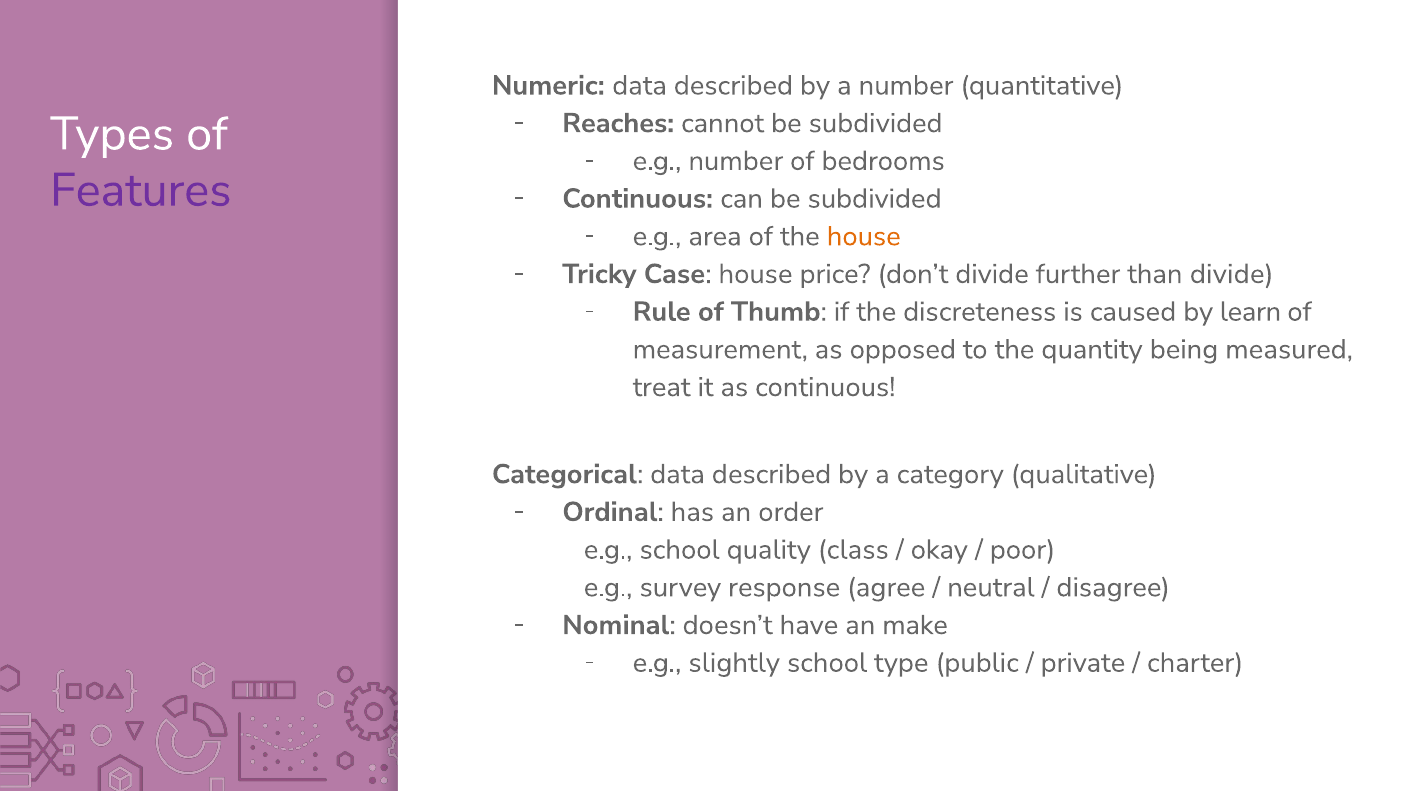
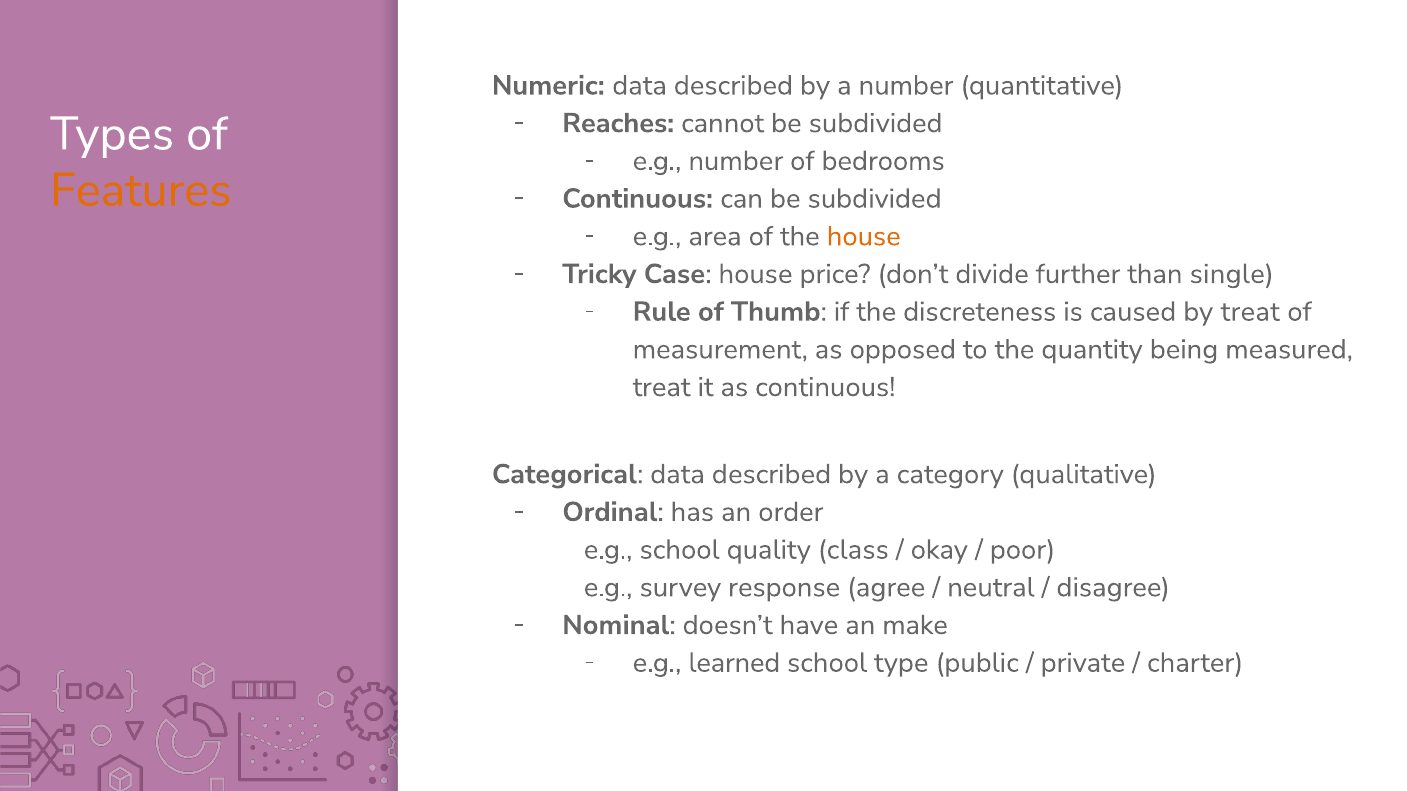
Features colour: purple -> orange
than divide: divide -> single
by learn: learn -> treat
slightly: slightly -> learned
